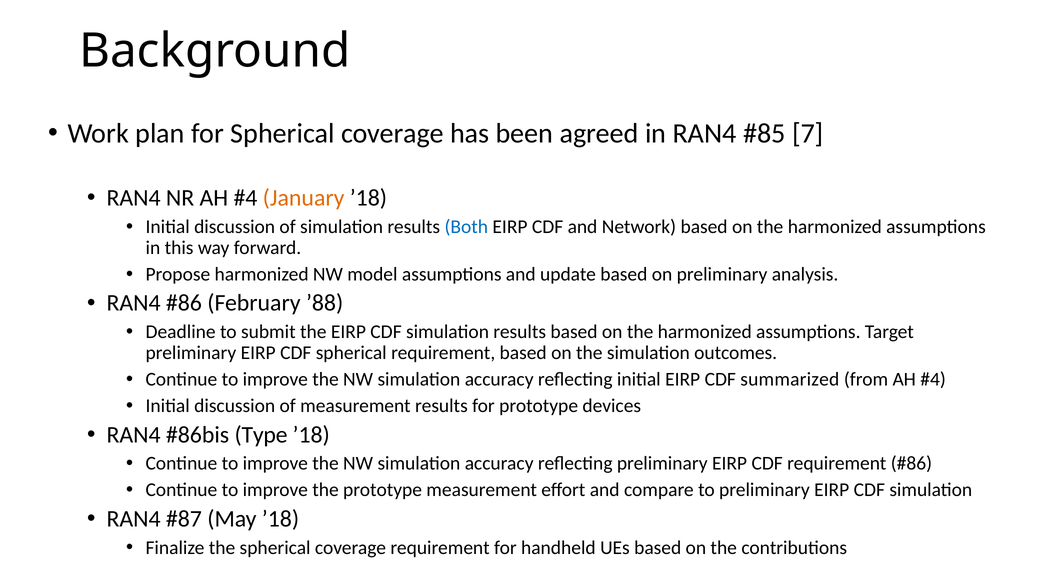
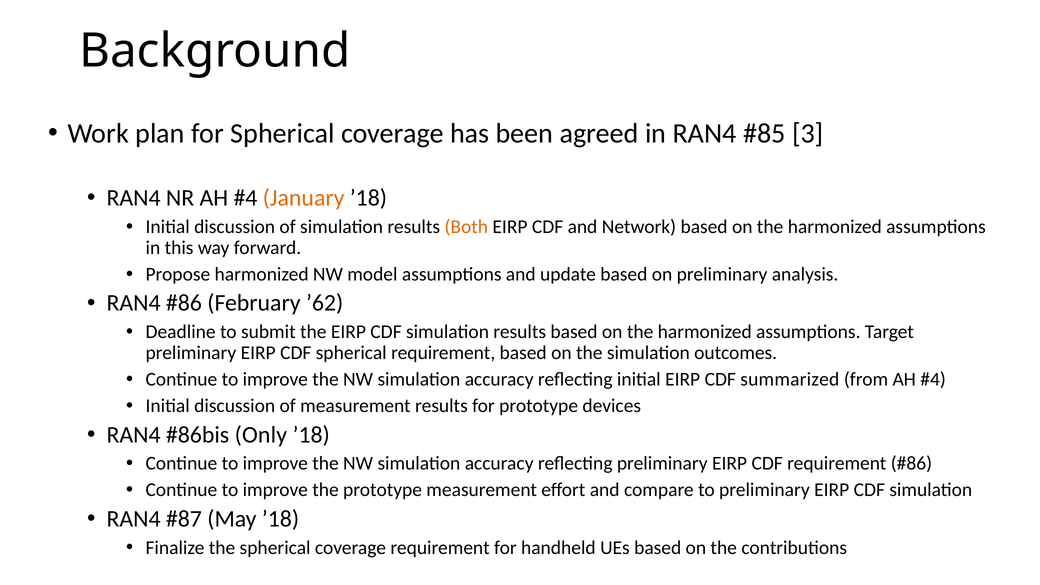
7: 7 -> 3
Both colour: blue -> orange
’88: ’88 -> ’62
Type: Type -> Only
